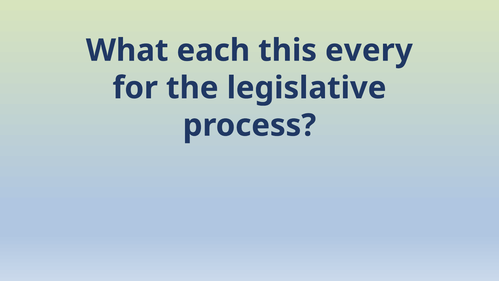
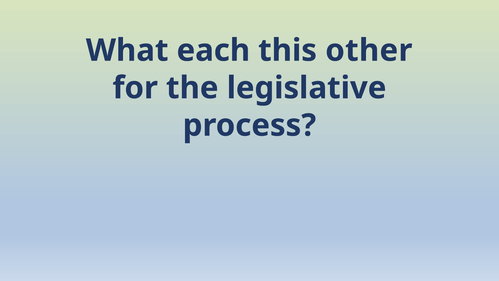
every: every -> other
